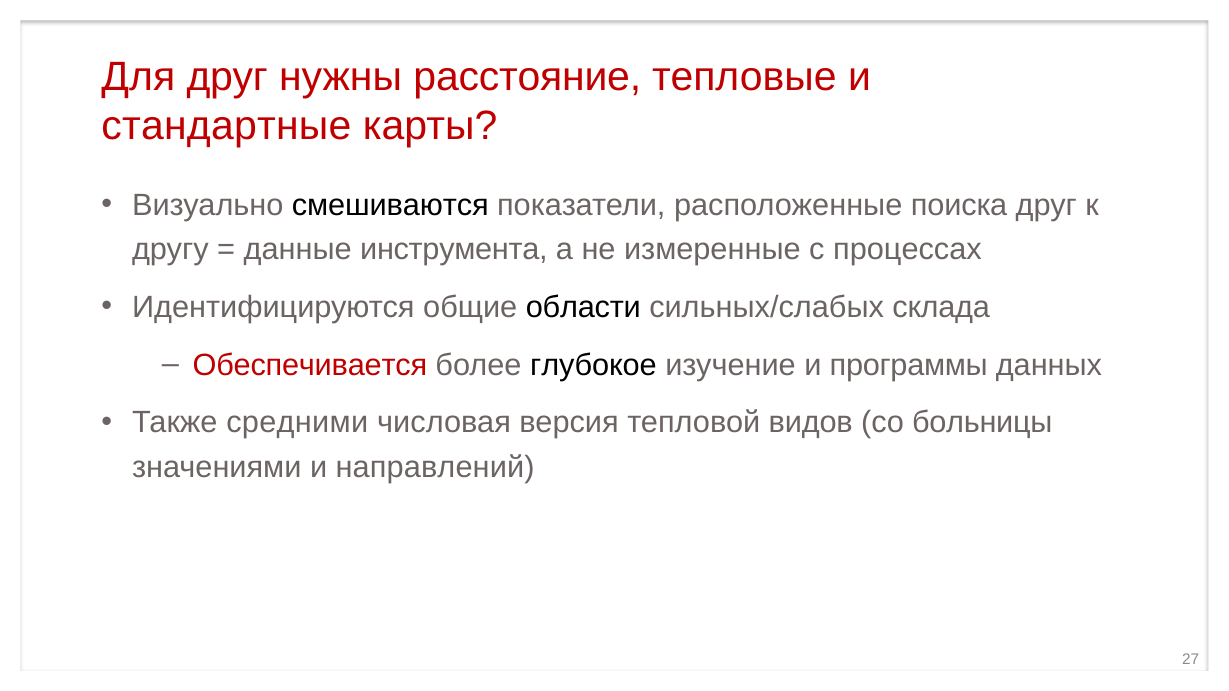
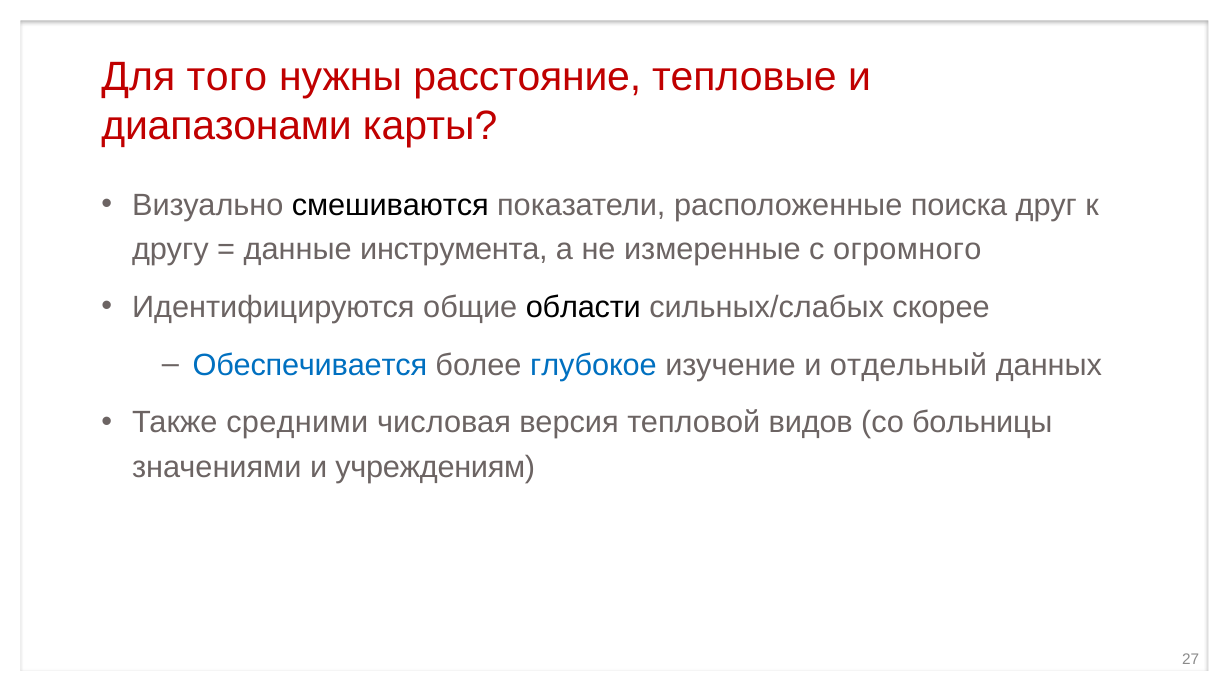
Для друг: друг -> того
стандартные: стандартные -> диапазонами
процессах: процессах -> огромного
склада: склада -> скорее
Обеспечивается colour: red -> blue
глубокое colour: black -> blue
программы: программы -> отдельный
направлений: направлений -> учреждениям
